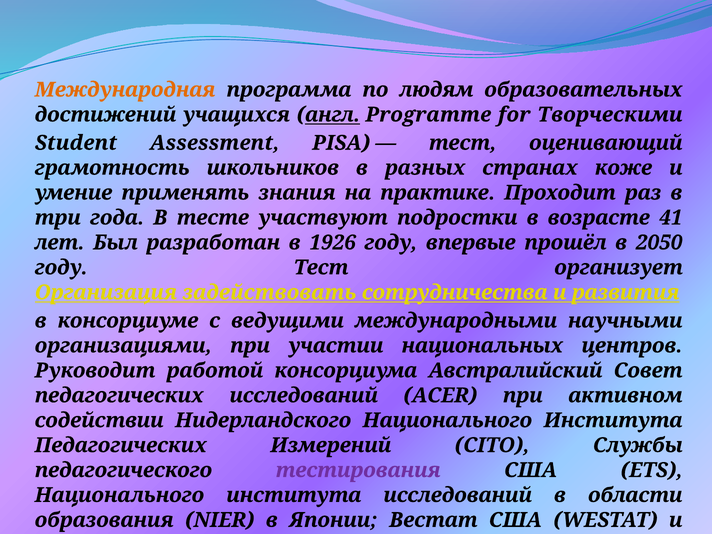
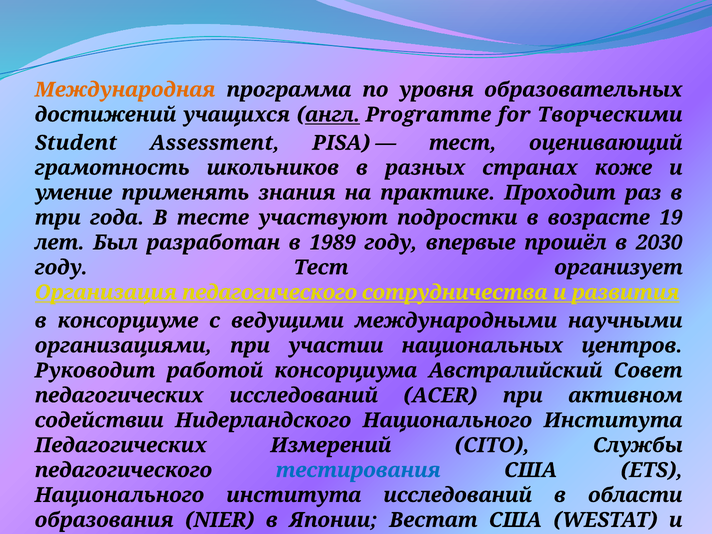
людям: людям -> уровня
41: 41 -> 19
1926: 1926 -> 1989
2050: 2050 -> 2030
Организация задействовать: задействовать -> педагогического
тестирования colour: purple -> blue
